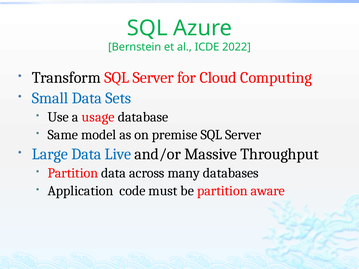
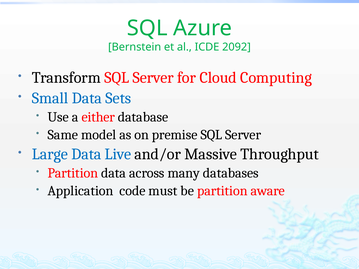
2022: 2022 -> 2092
usage: usage -> either
